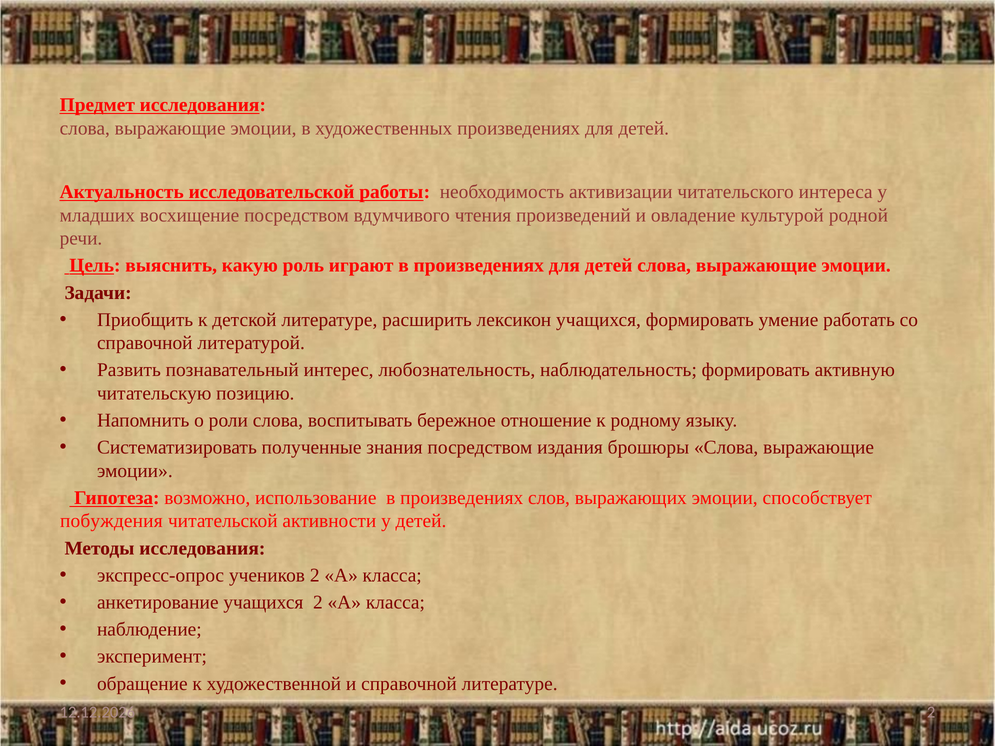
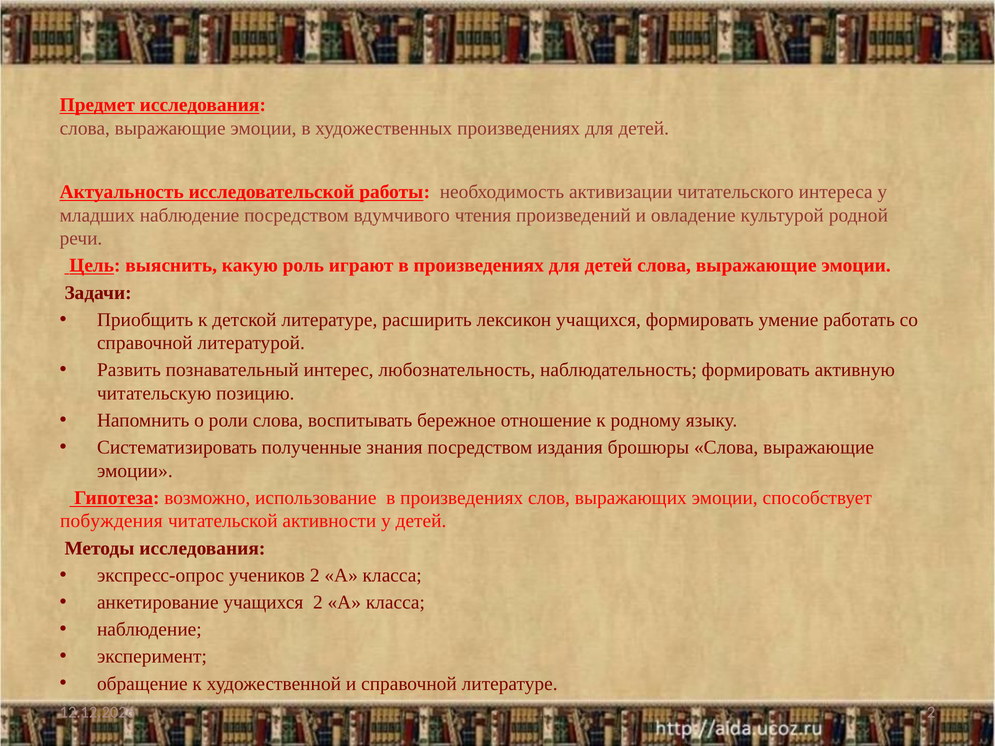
младших восхищение: восхищение -> наблюдение
